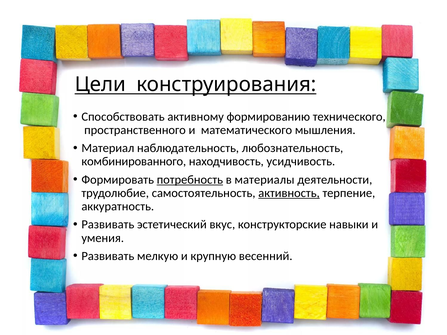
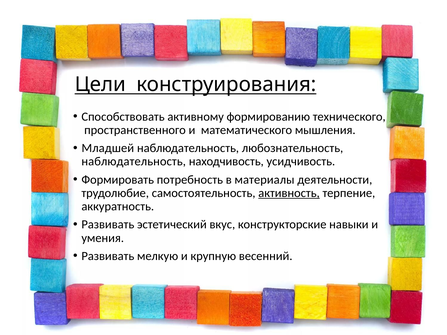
Материал: Материал -> Младшей
комбинированного at (134, 162): комбинированного -> наблюдательность
потребность underline: present -> none
